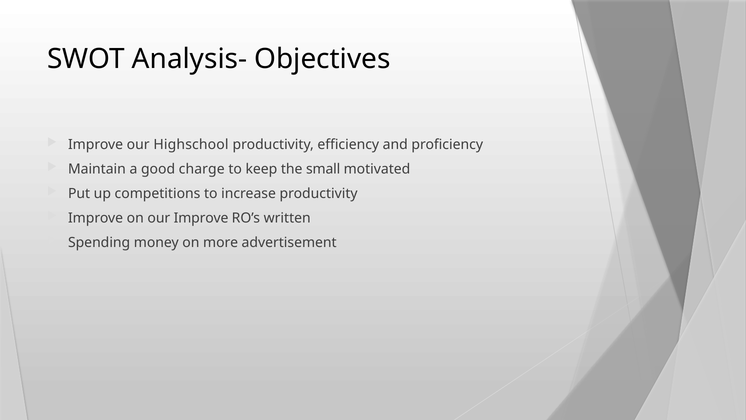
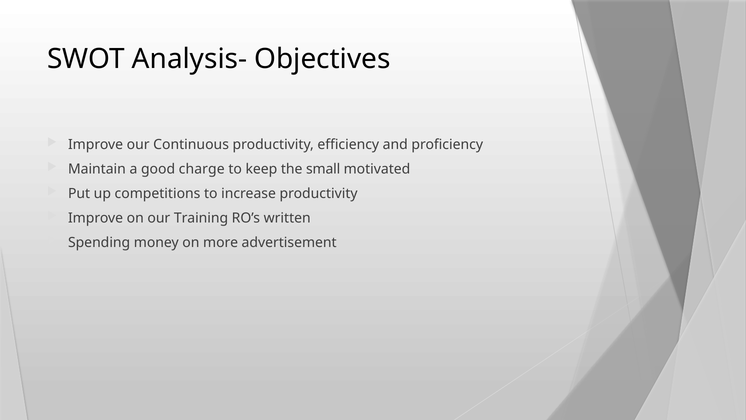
Highschool: Highschool -> Continuous
our Improve: Improve -> Training
